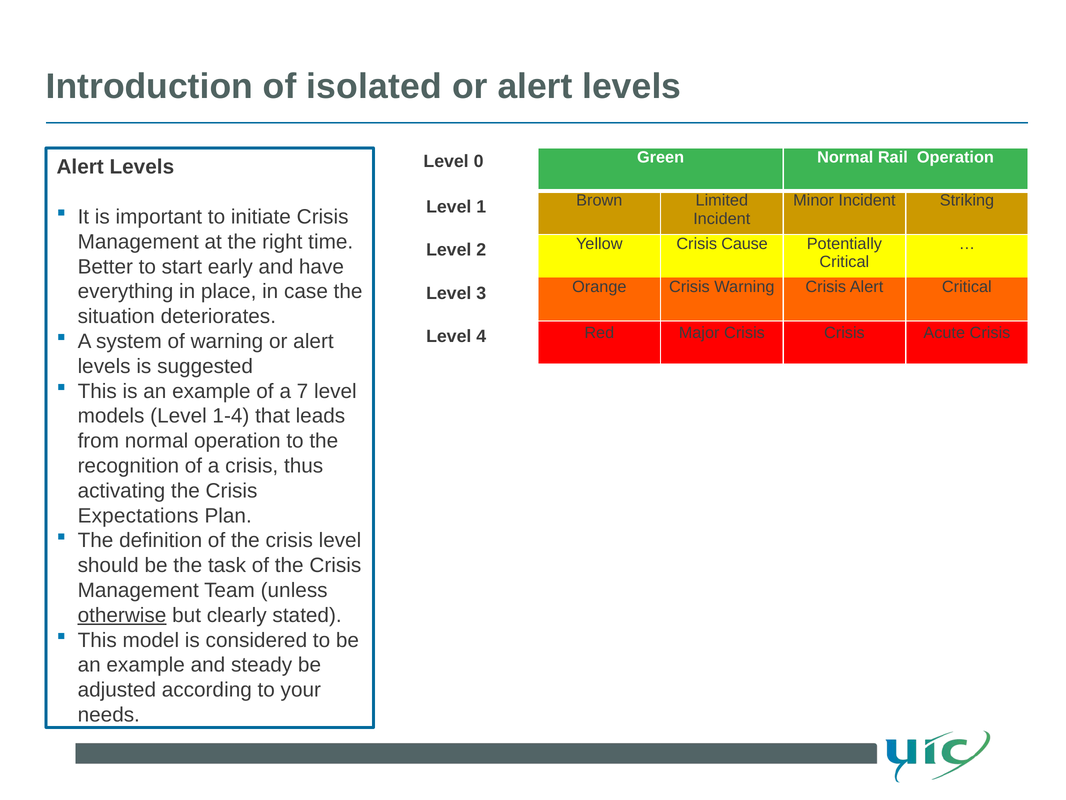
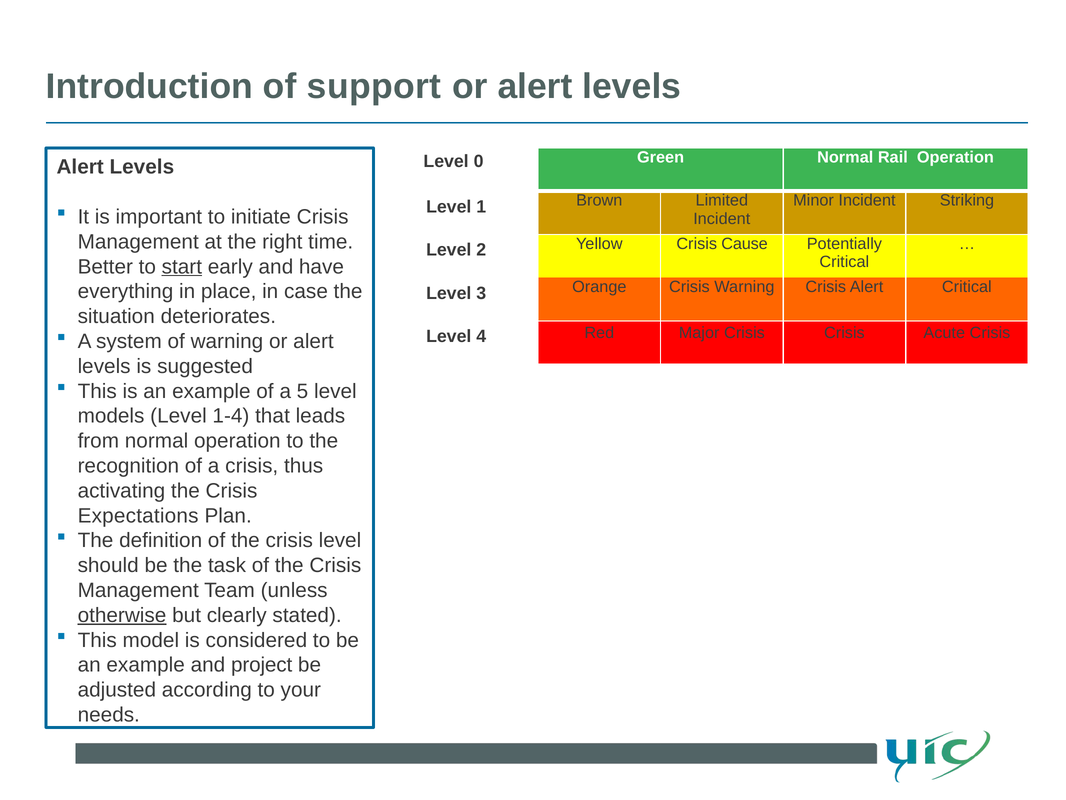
isolated: isolated -> support
start underline: none -> present
7: 7 -> 5
steady: steady -> project
